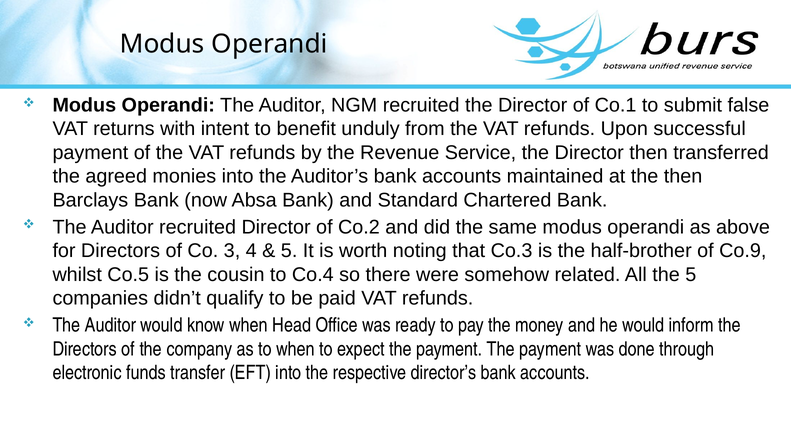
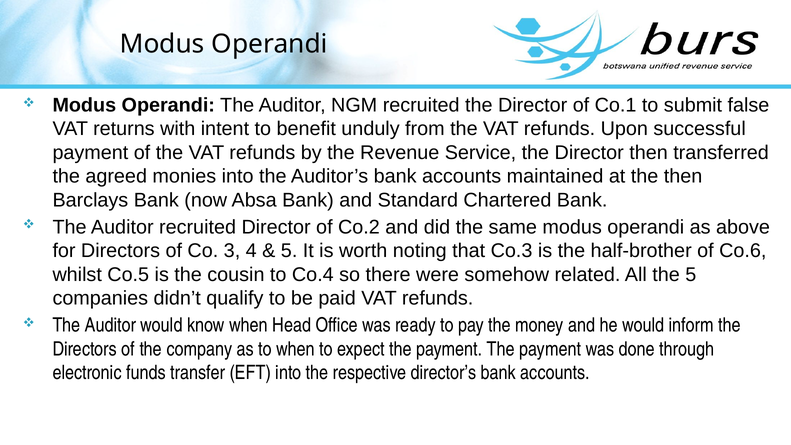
Co.9: Co.9 -> Co.6
